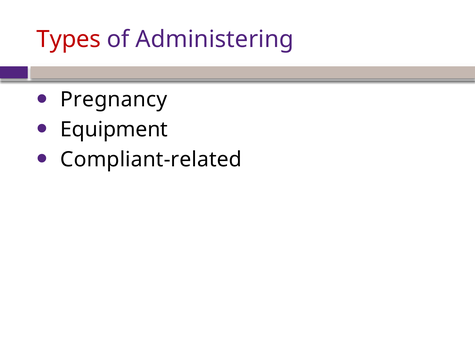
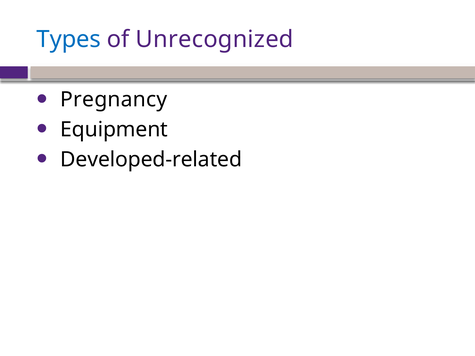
Types colour: red -> blue
Administering: Administering -> Unrecognized
Compliant-related: Compliant-related -> Developed-related
